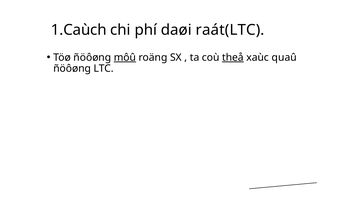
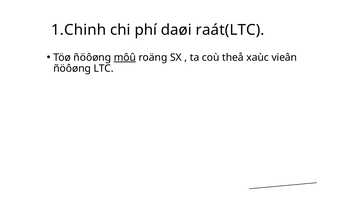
1.Caùch: 1.Caùch -> 1.Chinh
theå underline: present -> none
quaû: quaû -> vieân
